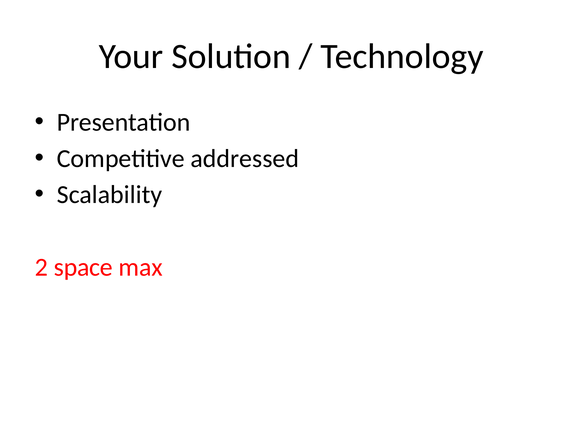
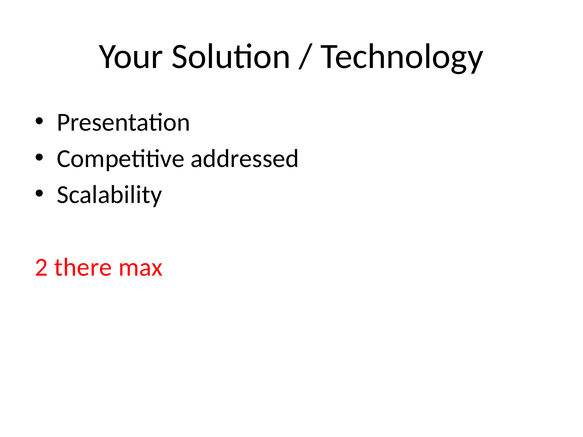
space: space -> there
